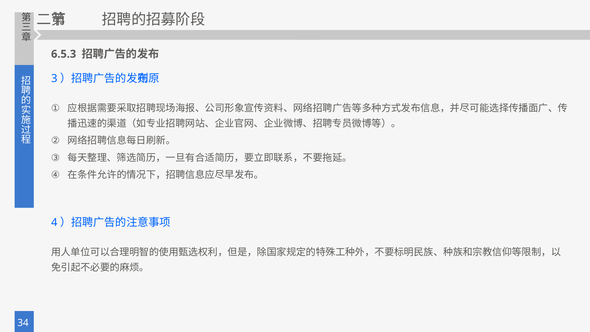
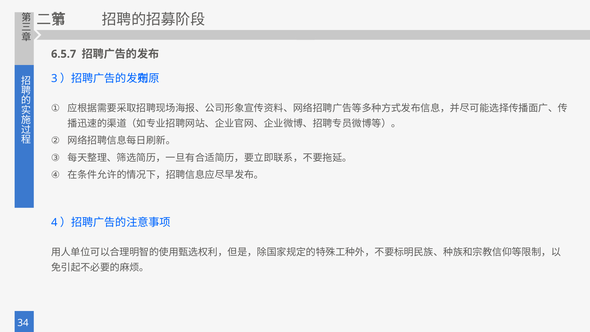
6.5.3: 6.5.3 -> 6.5.7
